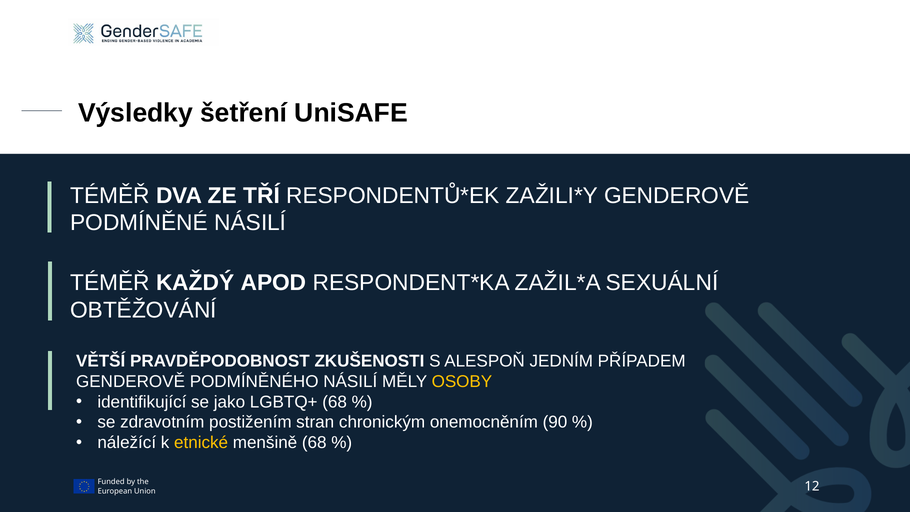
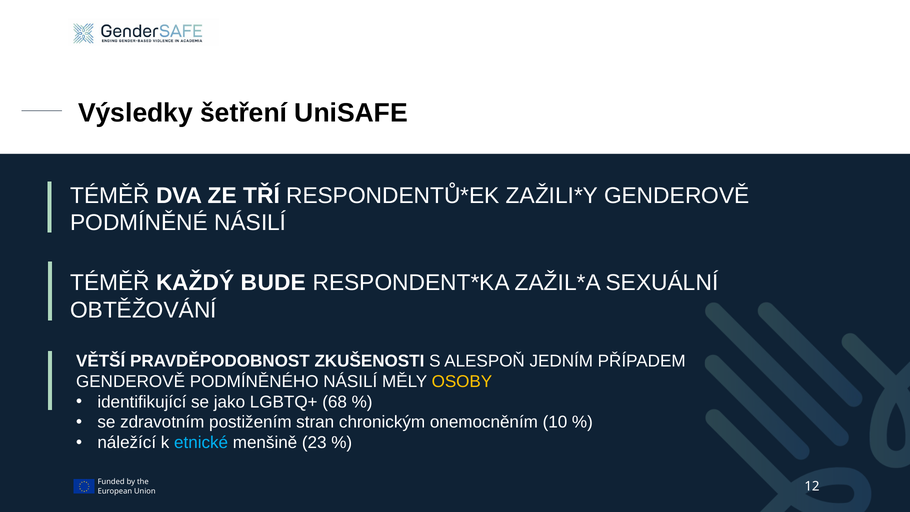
APOD: APOD -> BUDE
90: 90 -> 10
etnické colour: yellow -> light blue
menšině 68: 68 -> 23
